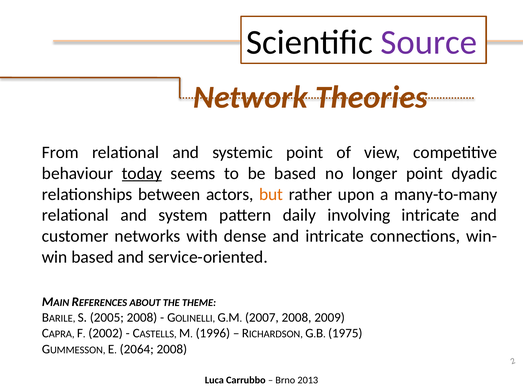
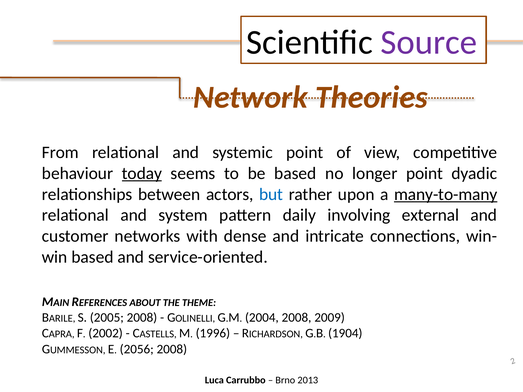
but colour: orange -> blue
many-to-many underline: none -> present
involving intricate: intricate -> external
2007: 2007 -> 2004
1975: 1975 -> 1904
2064: 2064 -> 2056
